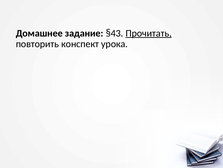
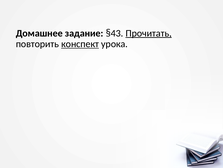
конспект underline: none -> present
